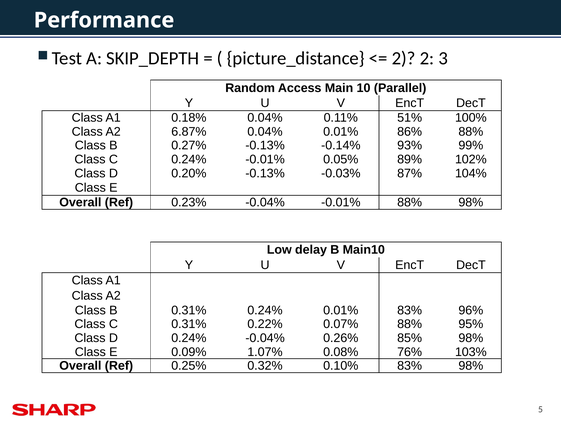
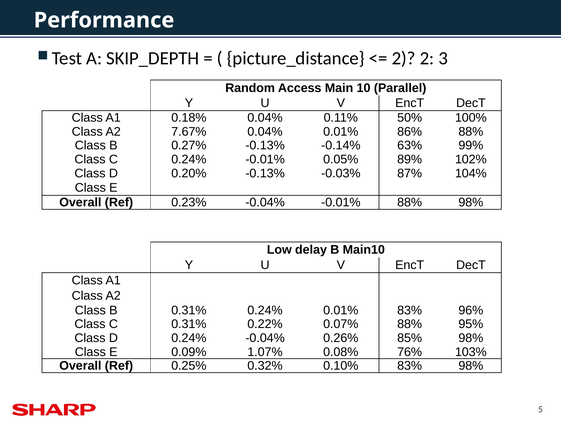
51%: 51% -> 50%
6.87%: 6.87% -> 7.67%
93%: 93% -> 63%
